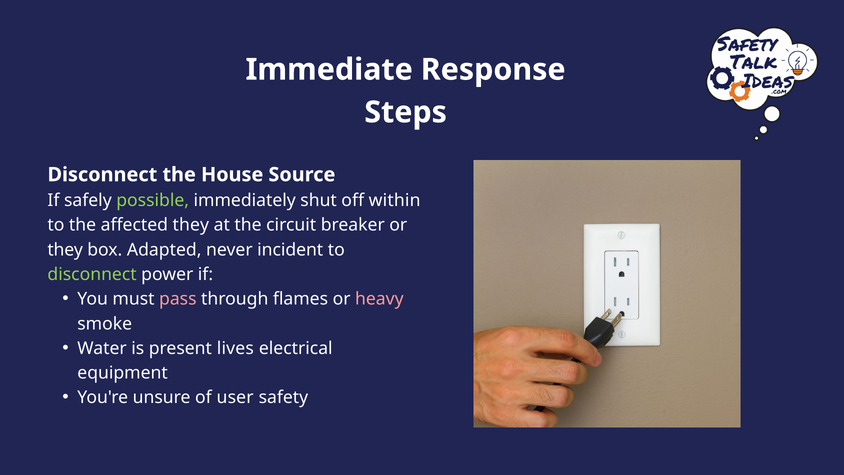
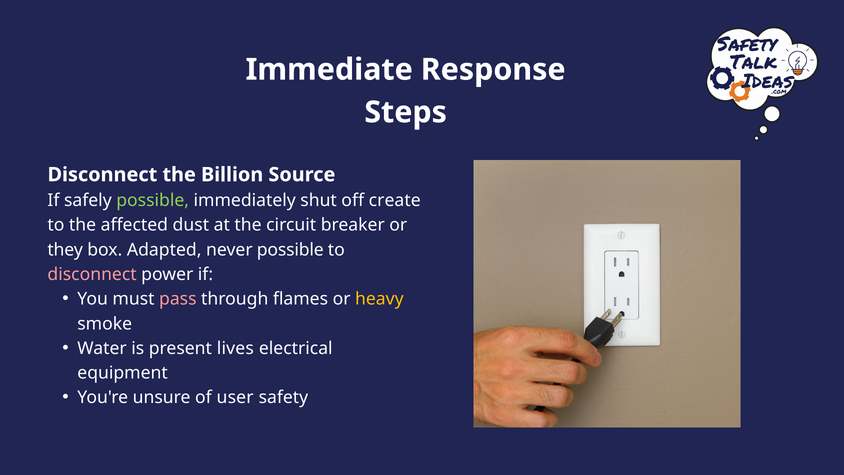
House: House -> Billion
within: within -> create
affected they: they -> dust
never incident: incident -> possible
disconnect at (92, 274) colour: light green -> pink
heavy colour: pink -> yellow
